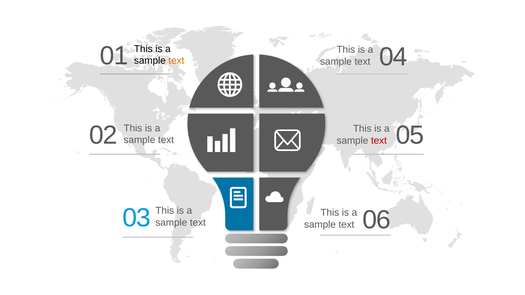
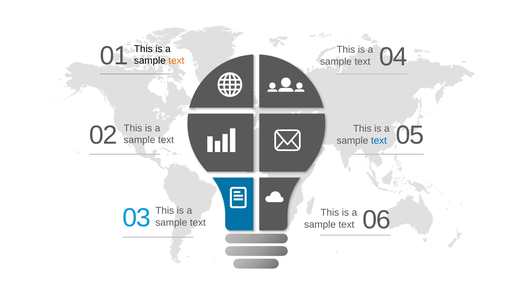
text at (379, 141) colour: red -> blue
